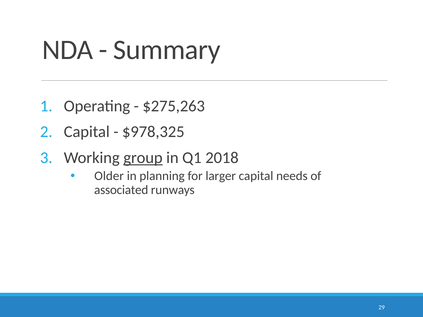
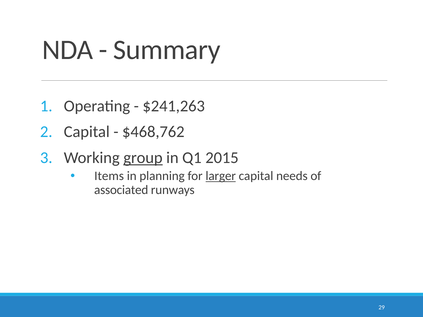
$275,263: $275,263 -> $241,263
$978,325: $978,325 -> $468,762
2018: 2018 -> 2015
Older: Older -> Items
larger underline: none -> present
